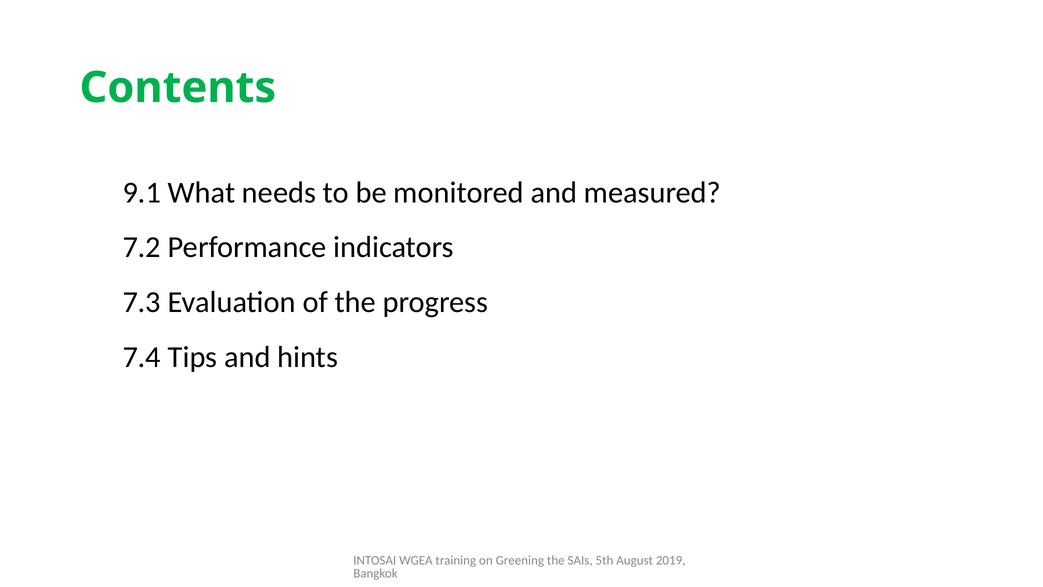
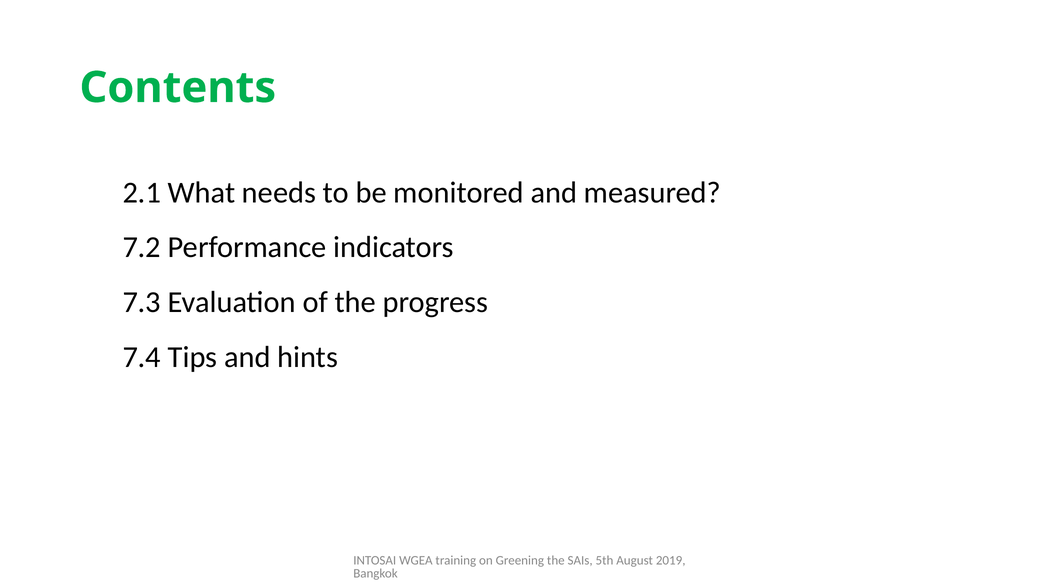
9.1: 9.1 -> 2.1
